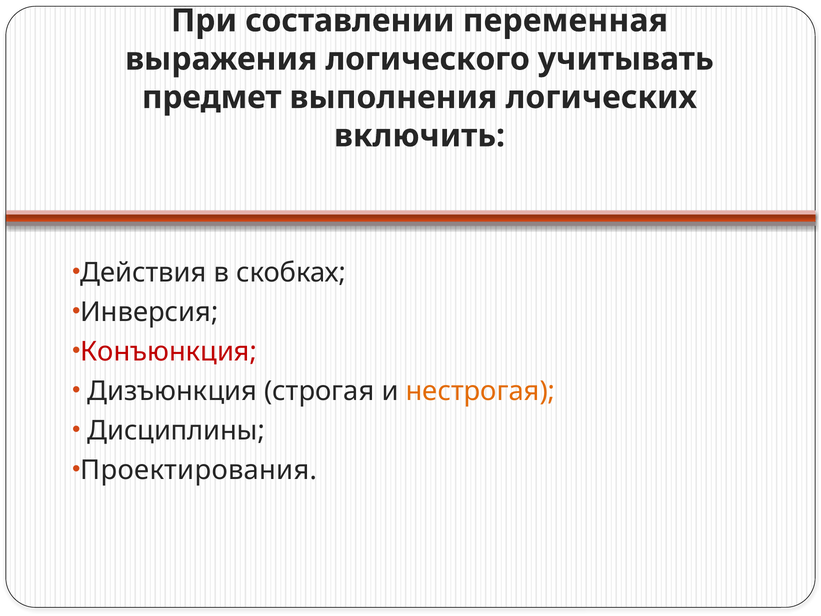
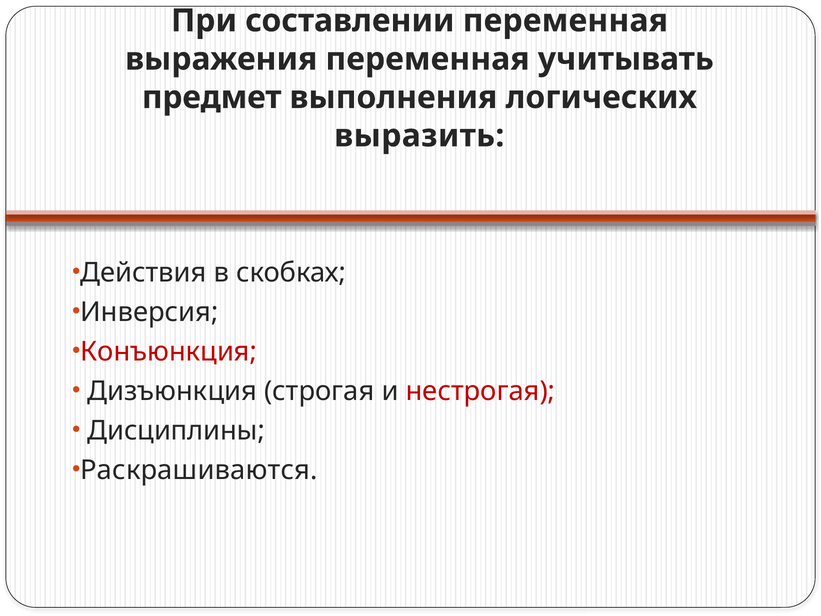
выражения логического: логического -> переменная
включить: включить -> выразить
нестрогая colour: orange -> red
Проектирования: Проектирования -> Раскрашиваются
